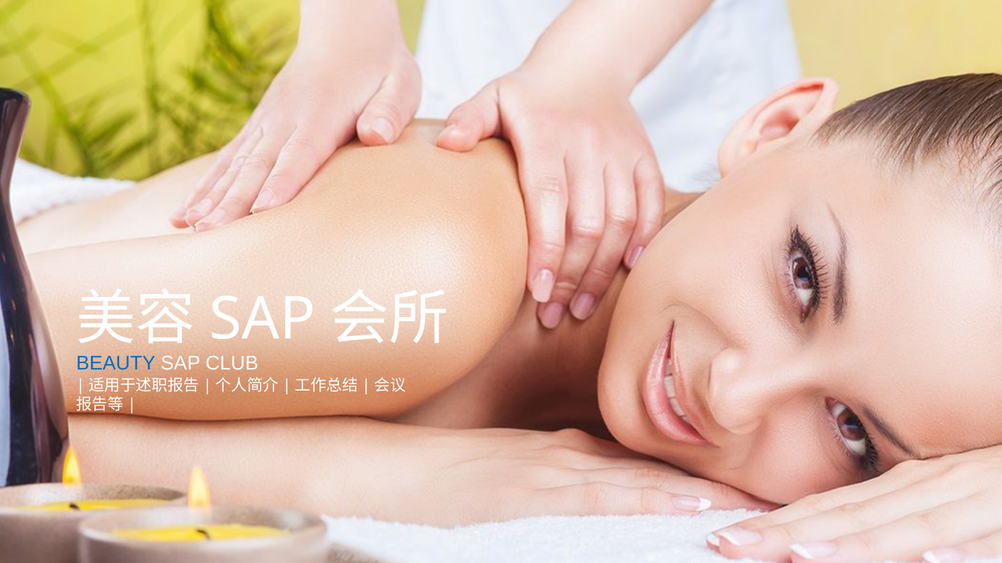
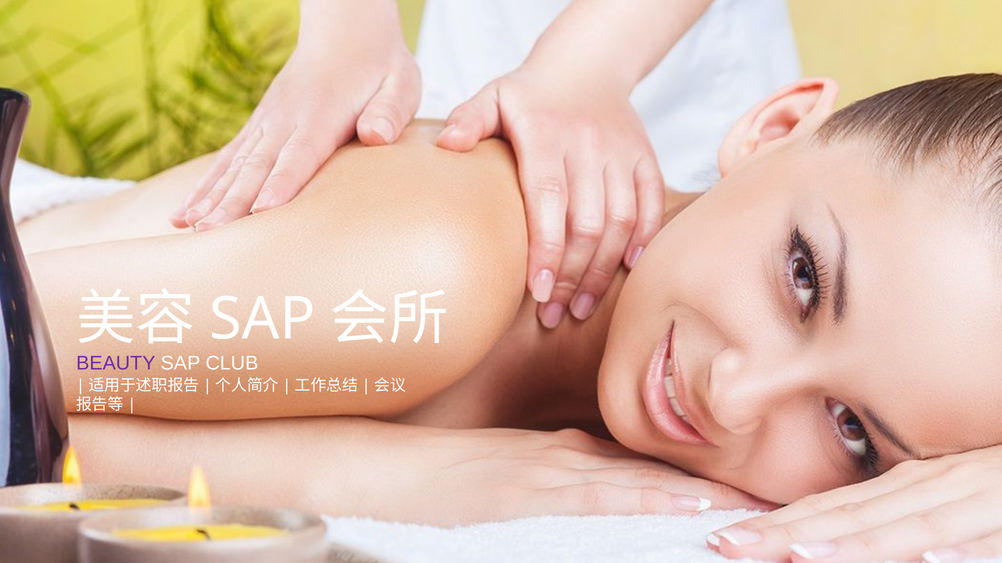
BEAUTY colour: blue -> purple
